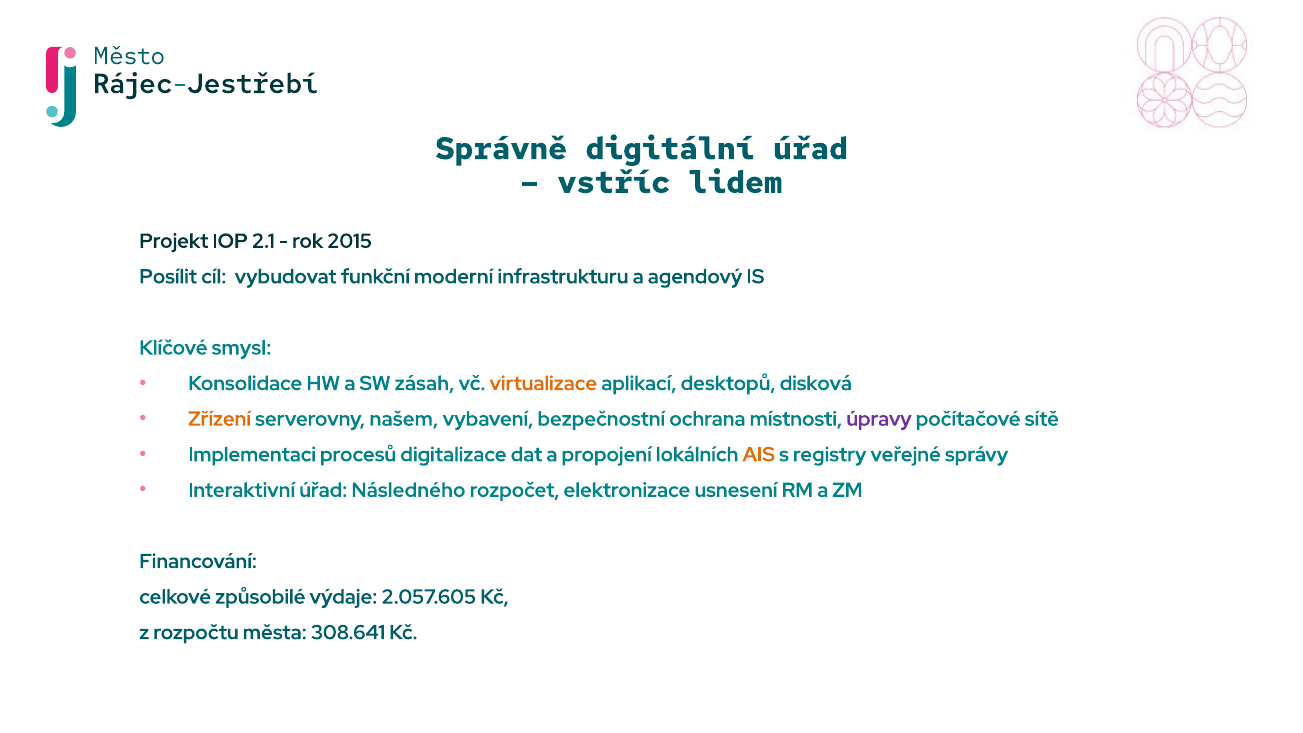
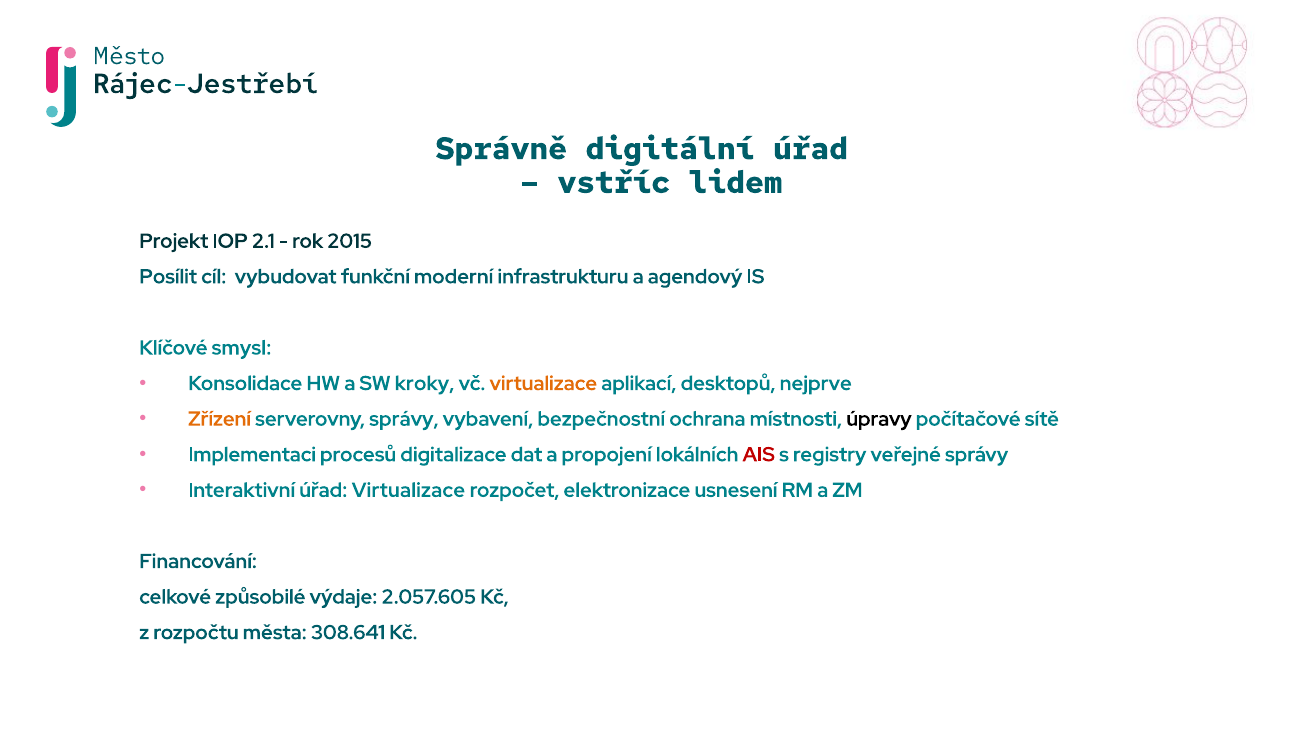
zásah: zásah -> kroky
disková: disková -> nejprve
serverovny našem: našem -> správy
úpravy colour: purple -> black
AIS colour: orange -> red
úřad Následného: Následného -> Virtualizace
